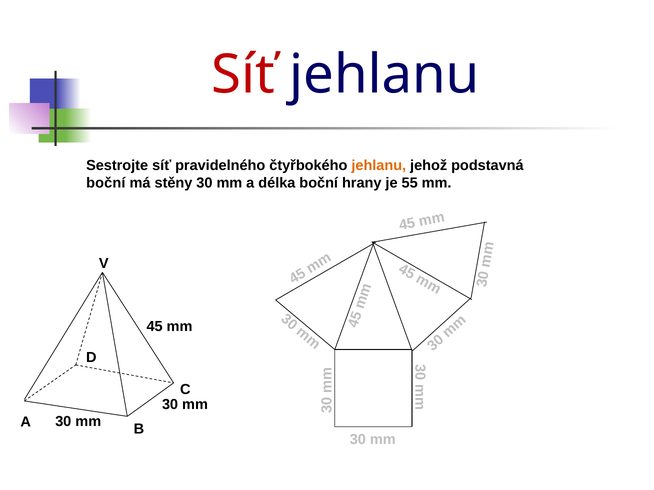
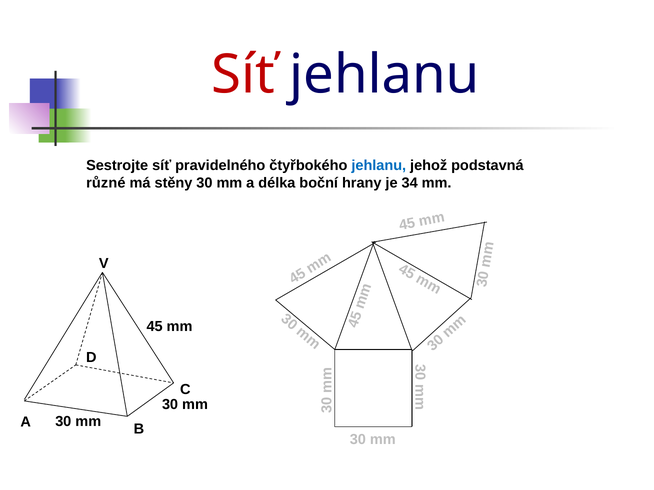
jehlanu at (379, 165) colour: orange -> blue
boční at (106, 183): boční -> různé
55: 55 -> 34
